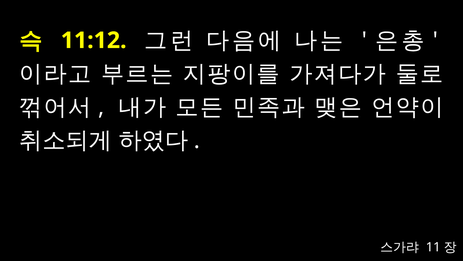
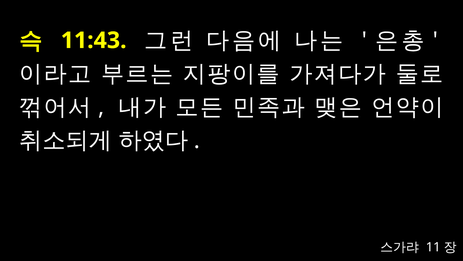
11:12: 11:12 -> 11:43
